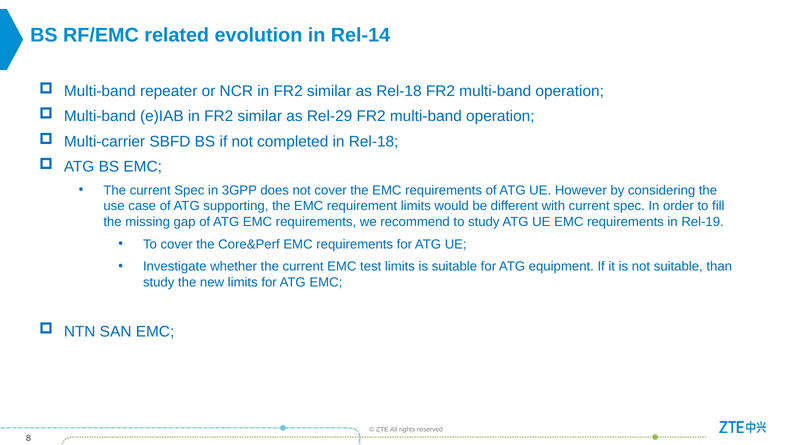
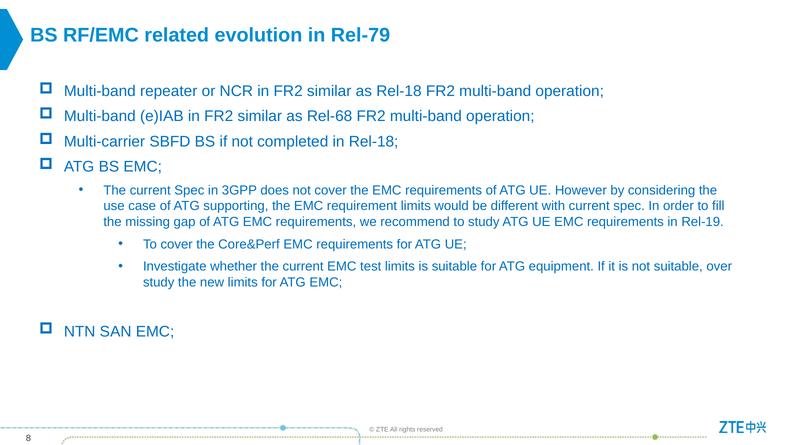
Rel-14: Rel-14 -> Rel-79
Rel-29: Rel-29 -> Rel-68
than: than -> over
